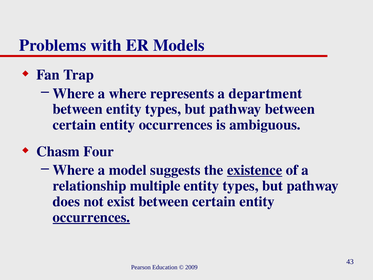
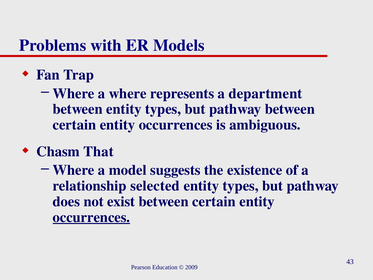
Four: Four -> That
existence underline: present -> none
multiple: multiple -> selected
